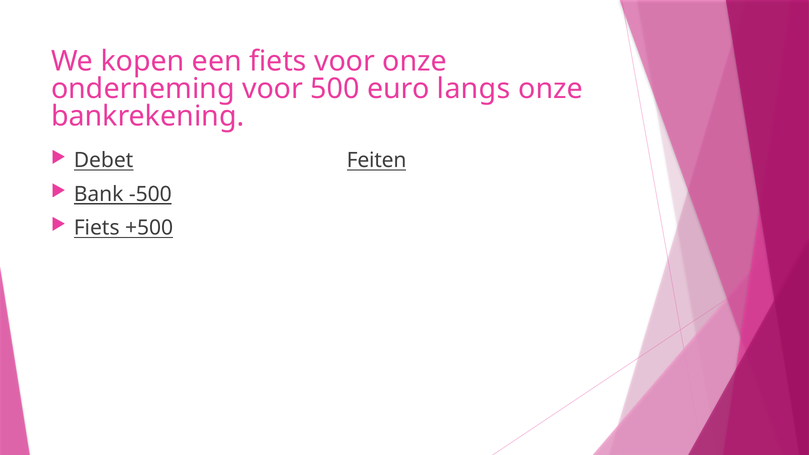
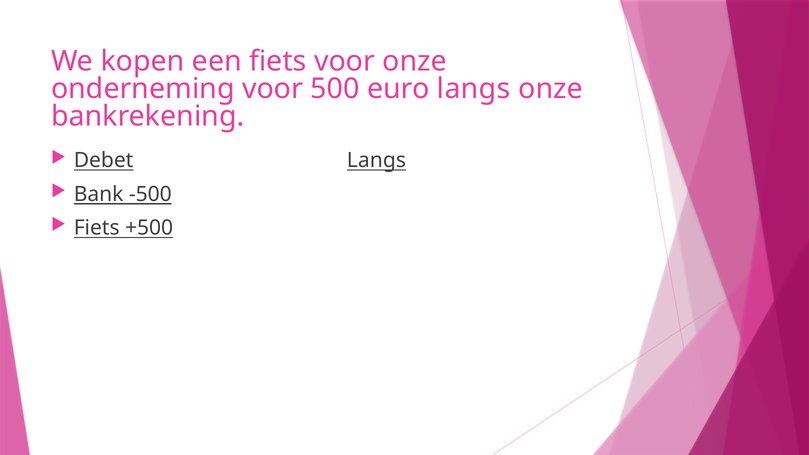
Debet Feiten: Feiten -> Langs
